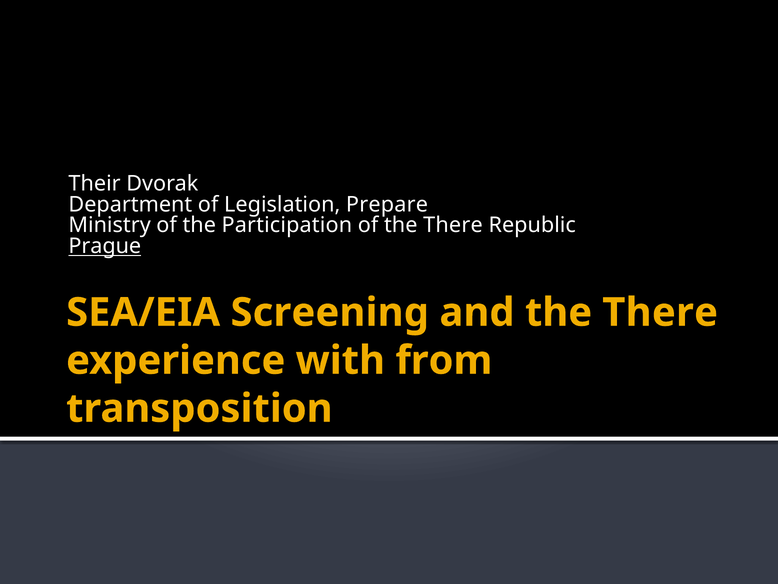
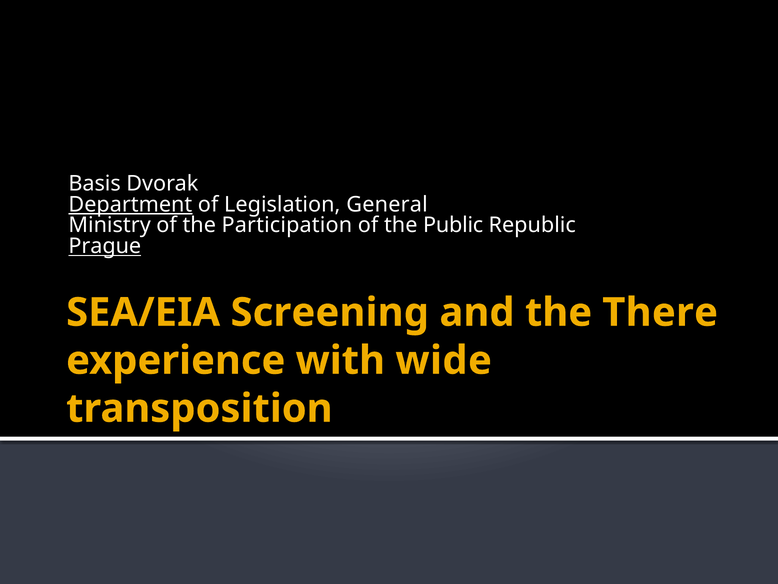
Their: Their -> Basis
Department underline: none -> present
Prepare: Prepare -> General
of the There: There -> Public
from: from -> wide
